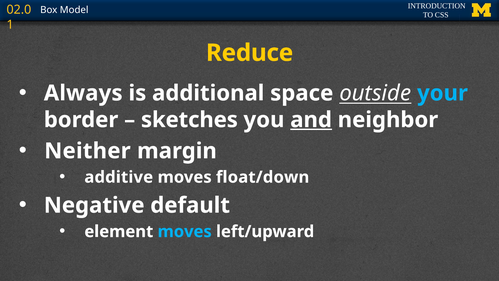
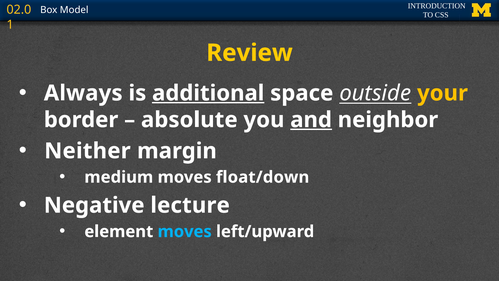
Reduce: Reduce -> Review
additional underline: none -> present
your colour: light blue -> yellow
sketches: sketches -> absolute
additive: additive -> medium
default: default -> lecture
